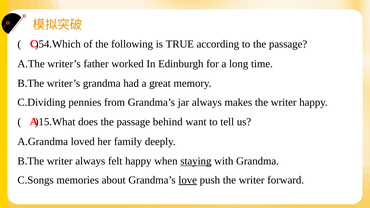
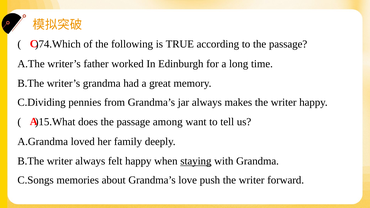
)54.Which: )54.Which -> )74.Which
behind: behind -> among
love underline: present -> none
